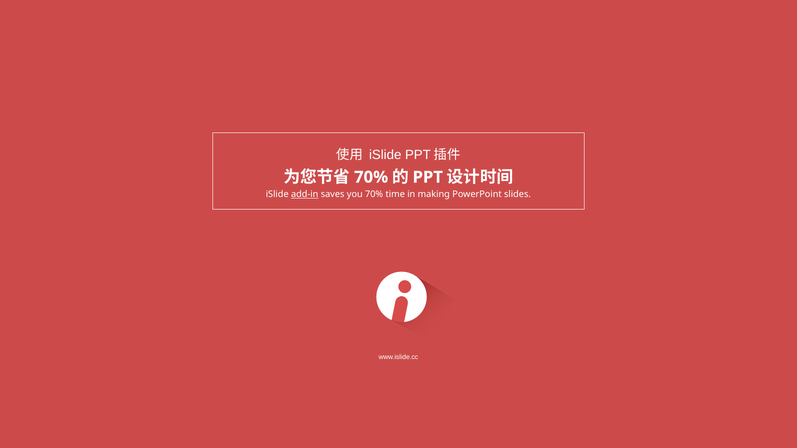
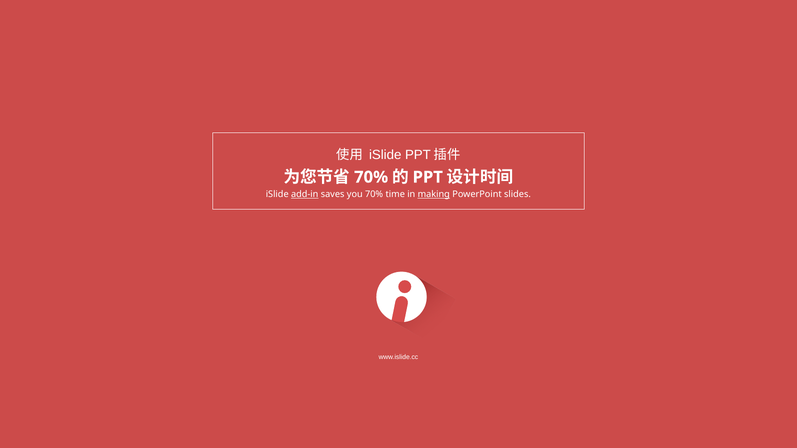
making underline: none -> present
